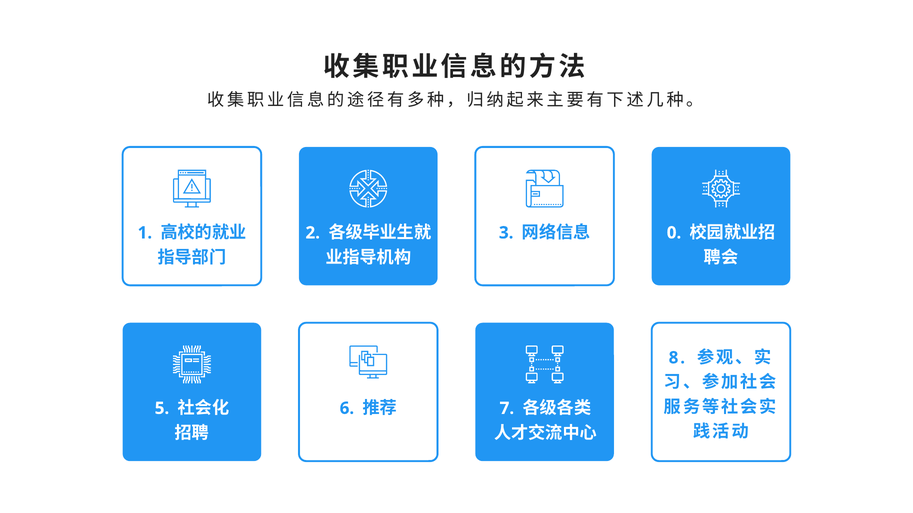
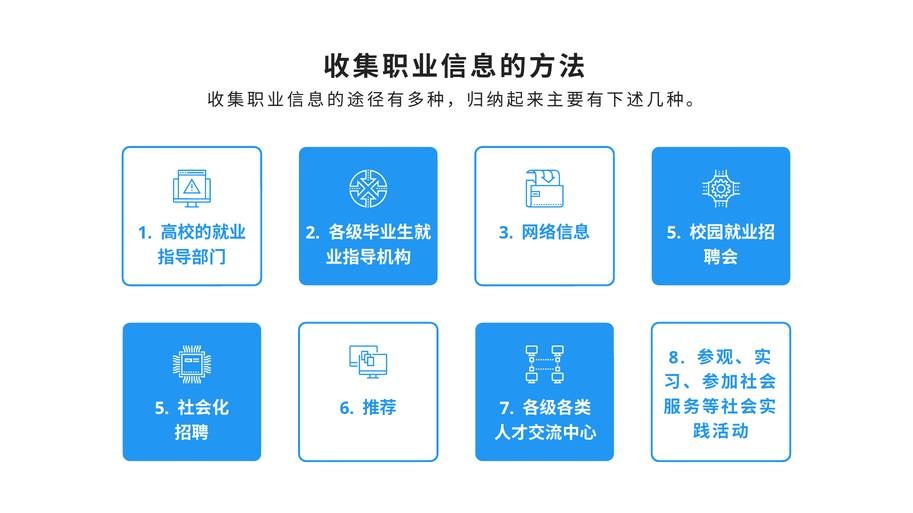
0 at (674, 233): 0 -> 5
